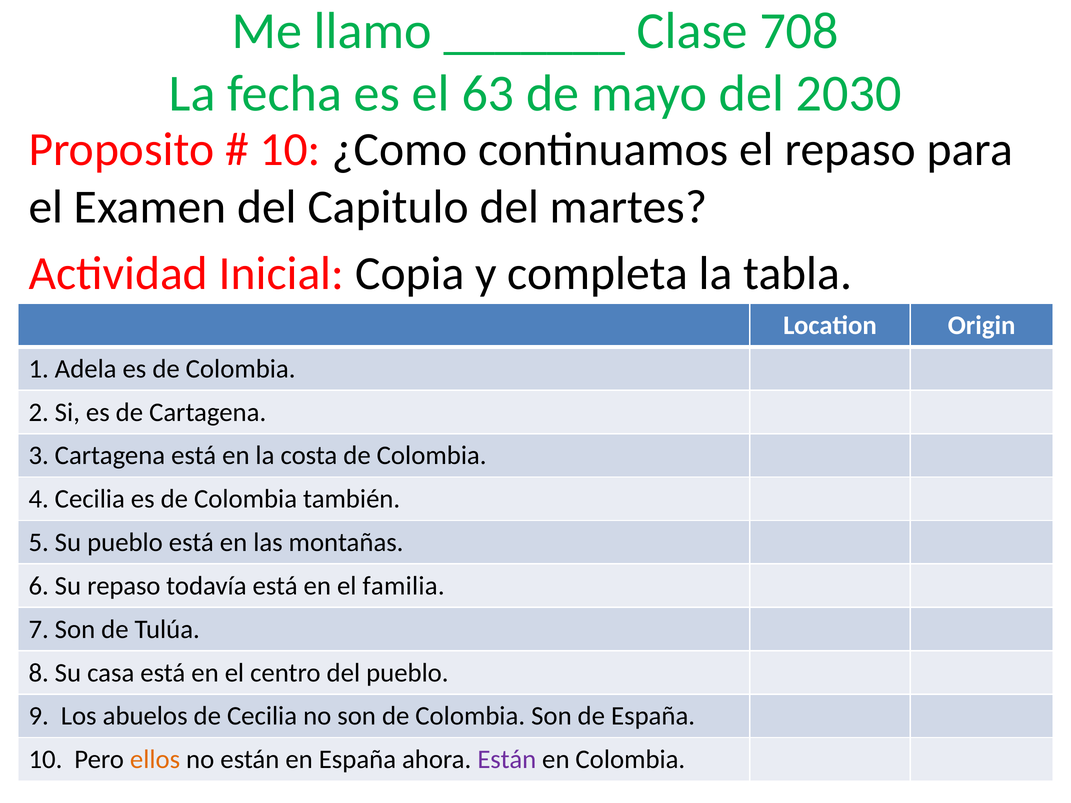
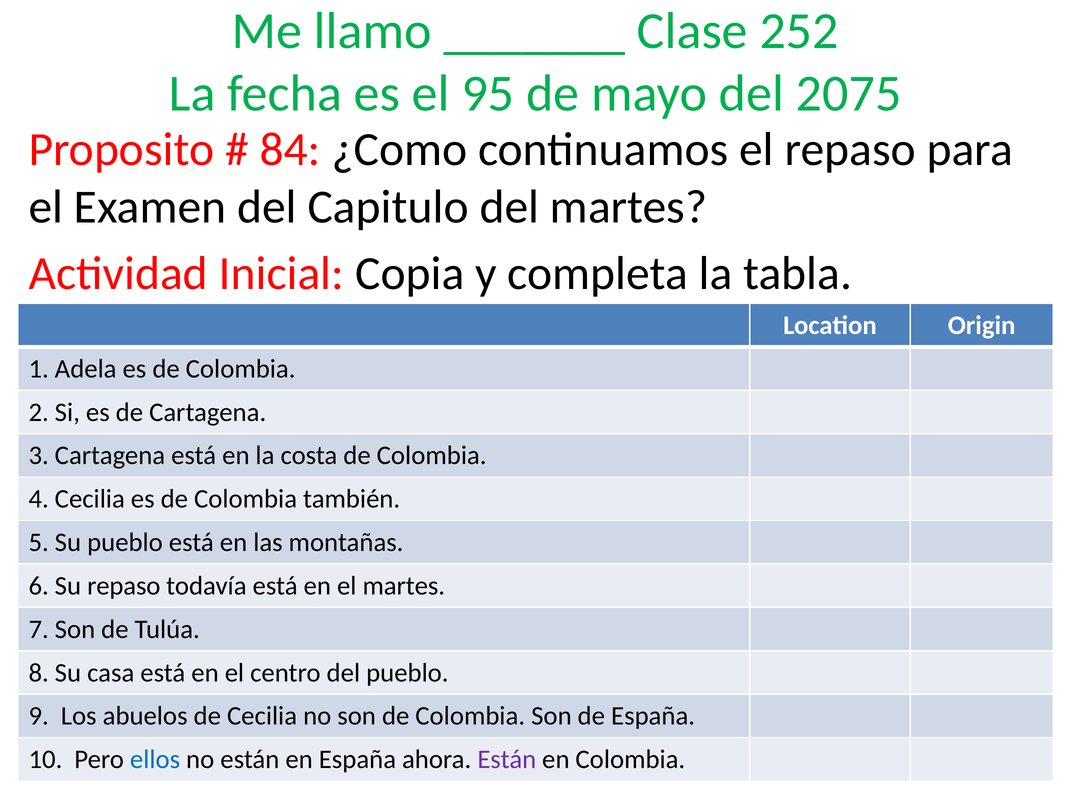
708: 708 -> 252
63: 63 -> 95
2030: 2030 -> 2075
10 at (290, 150): 10 -> 84
el familia: familia -> martes
ellos colour: orange -> blue
